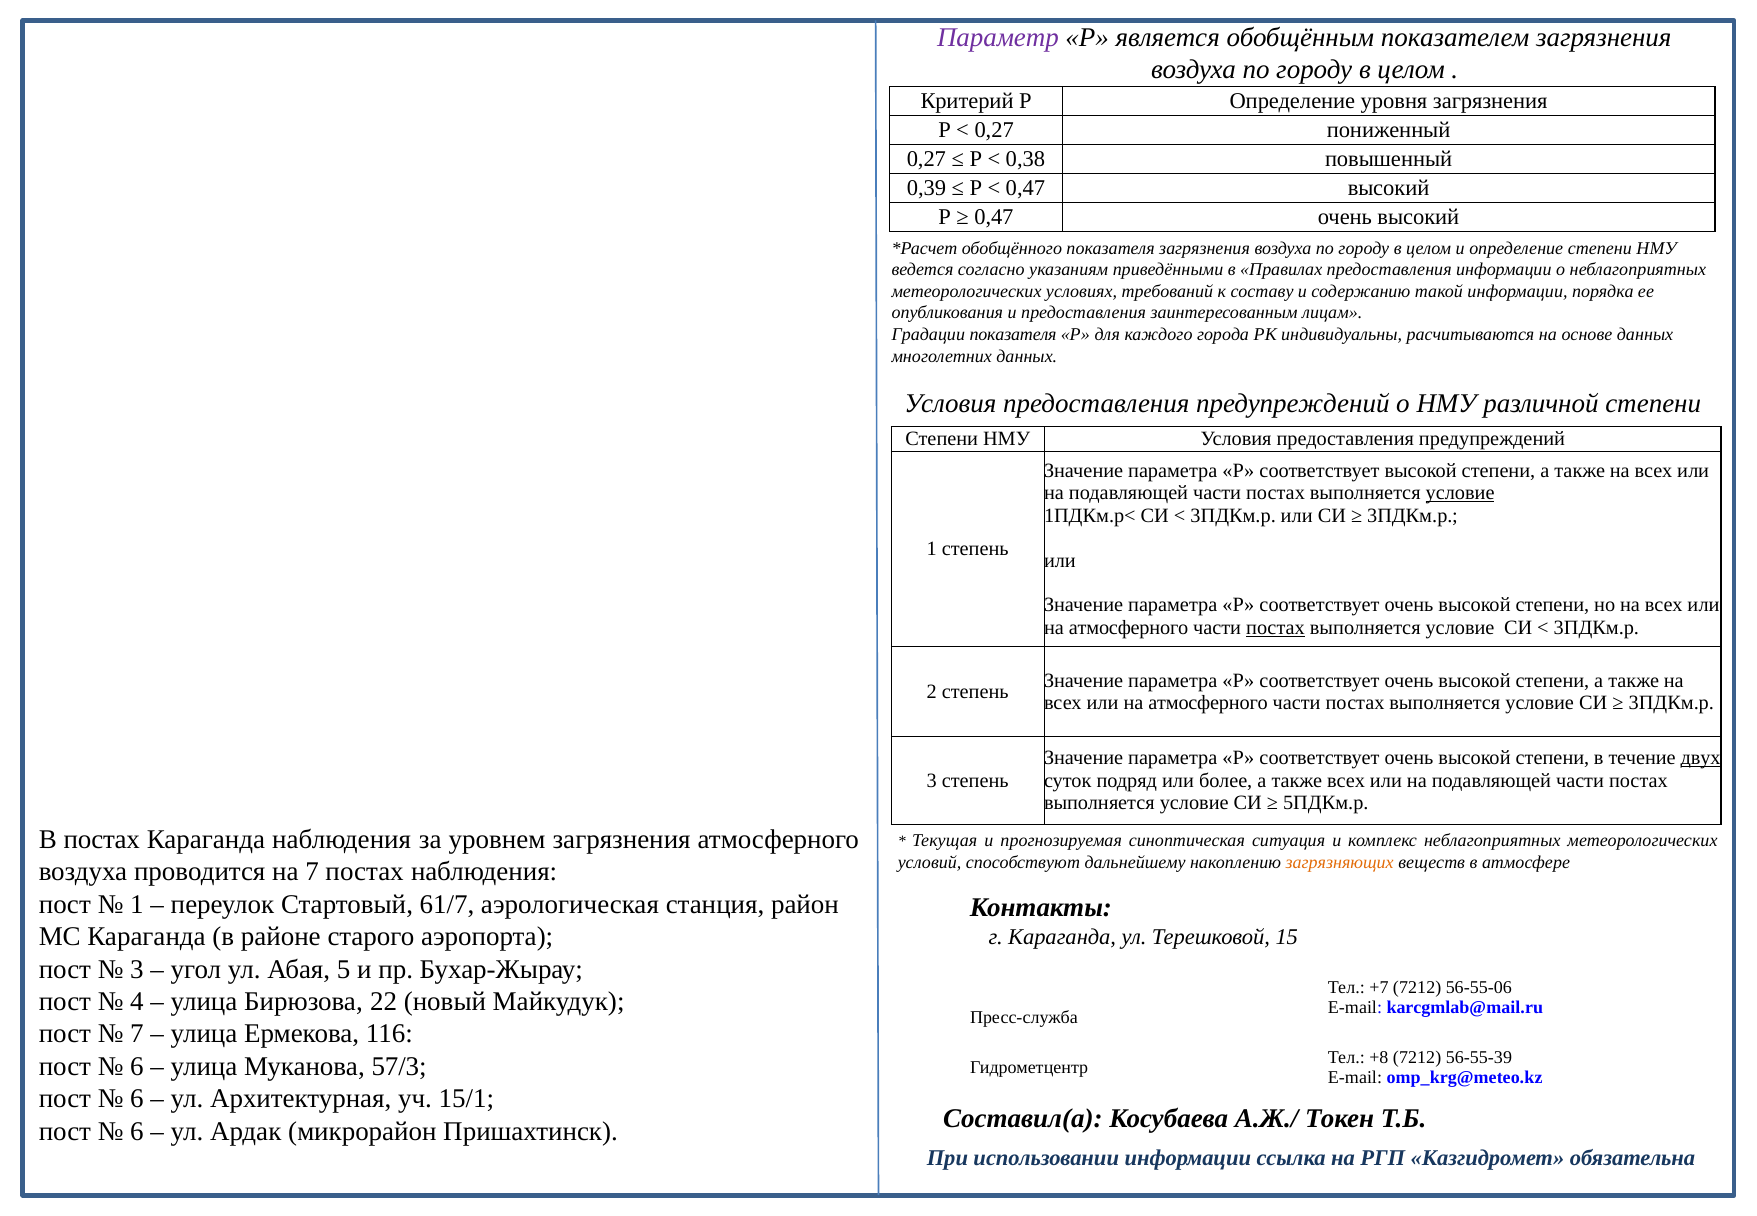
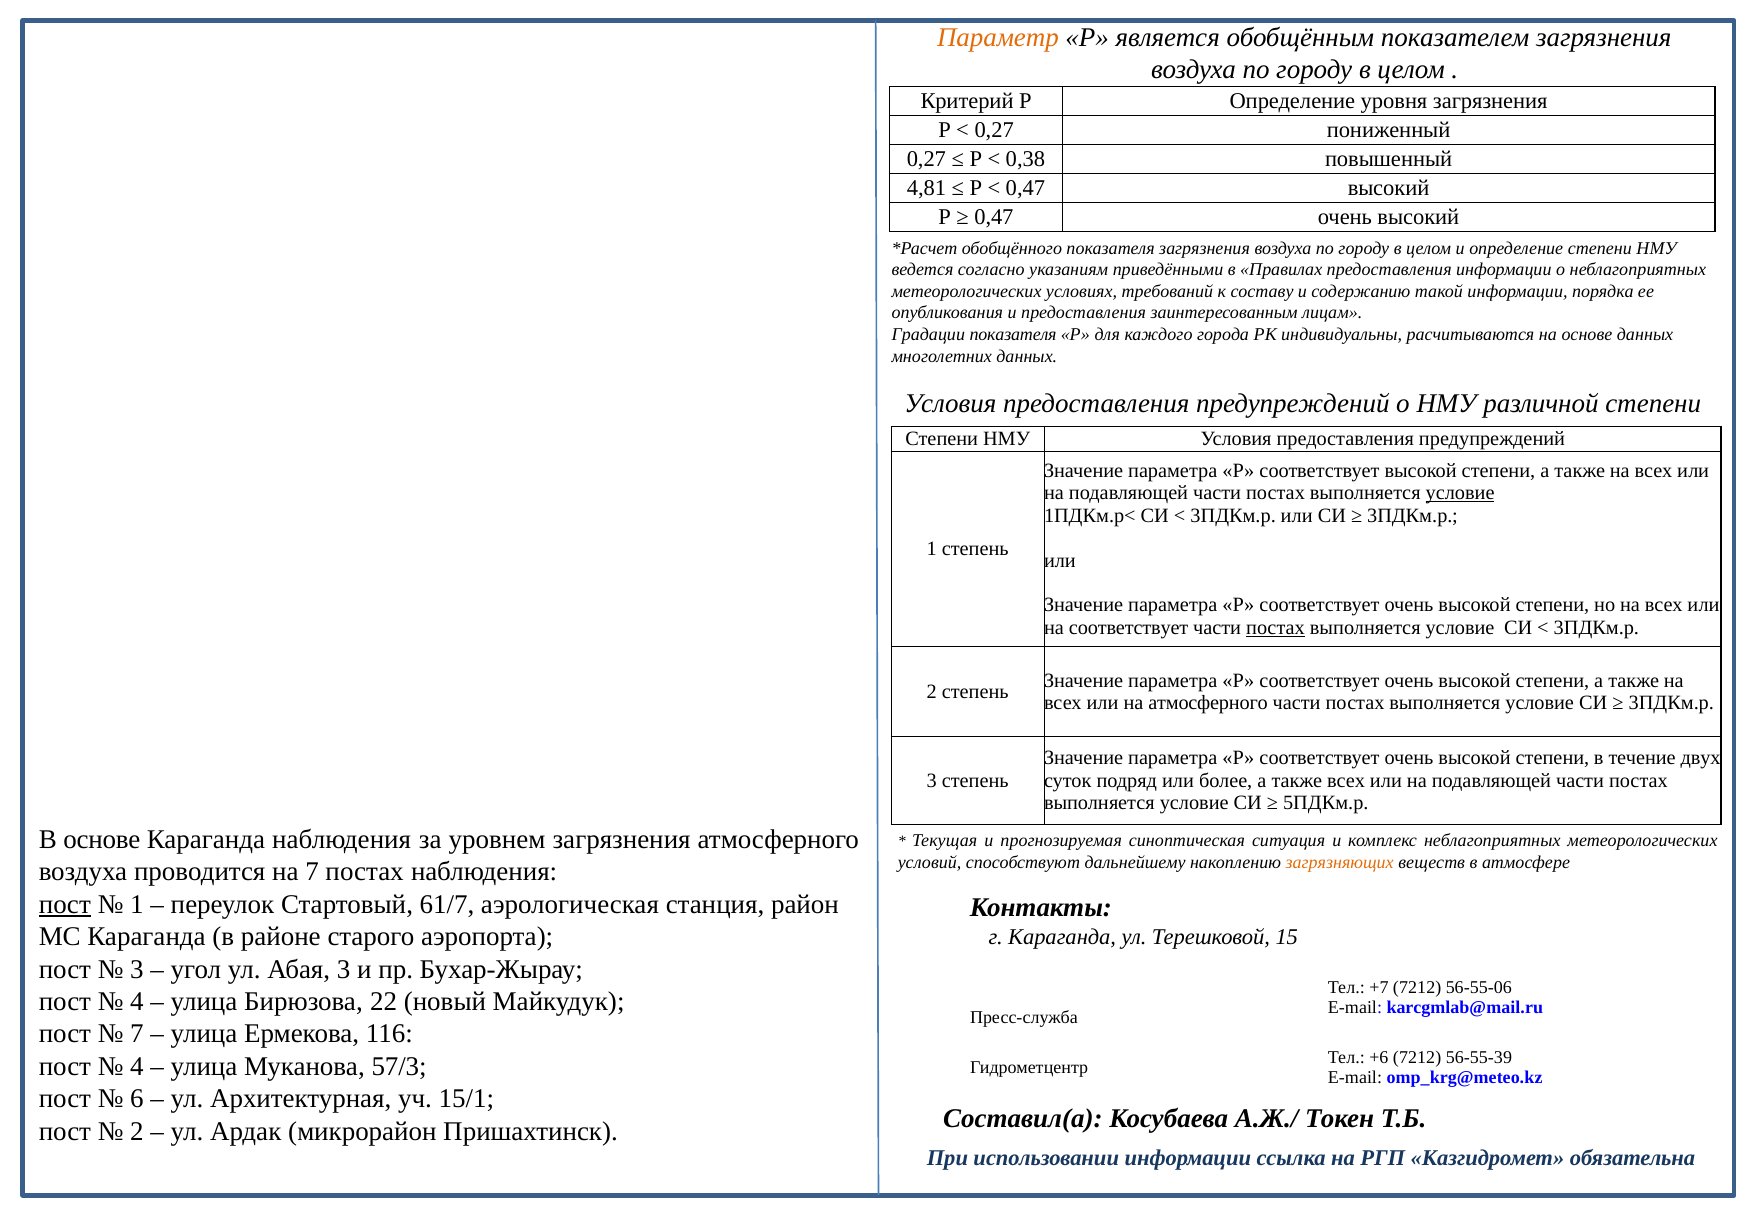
Параметр colour: purple -> orange
0,39: 0,39 -> 4,81
атмосферного at (1129, 628): атмосферного -> соответствует
двух underline: present -> none
В постах: постах -> основе
пост at (65, 905) underline: none -> present
Абая 5: 5 -> 3
+8: +8 -> +6
6 at (137, 1067): 6 -> 4
6 at (137, 1132): 6 -> 2
